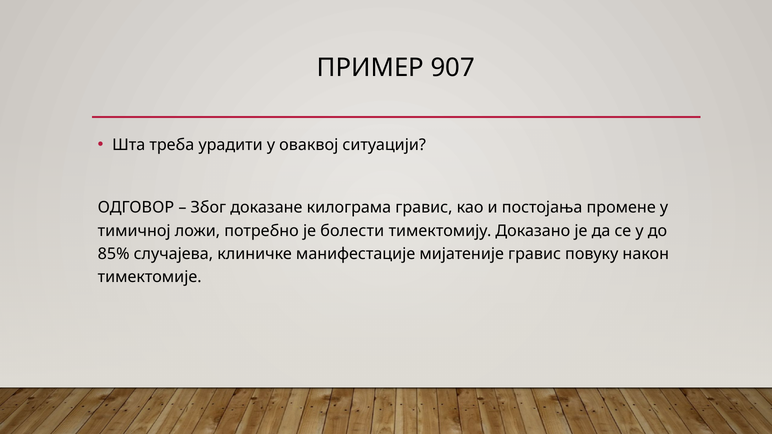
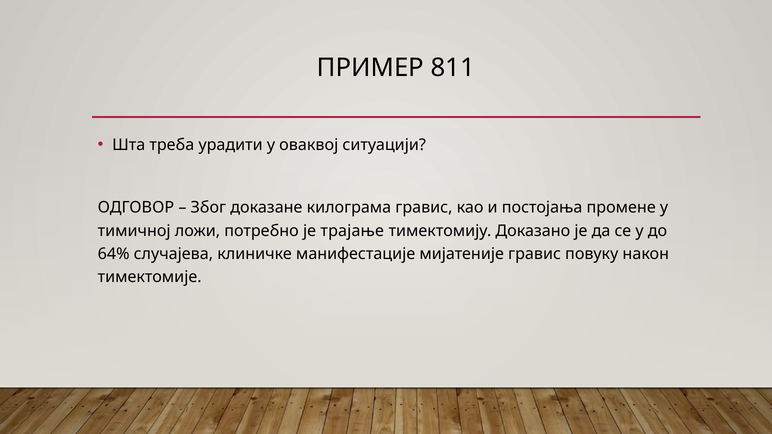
907: 907 -> 811
болести: болести -> трајање
85%: 85% -> 64%
